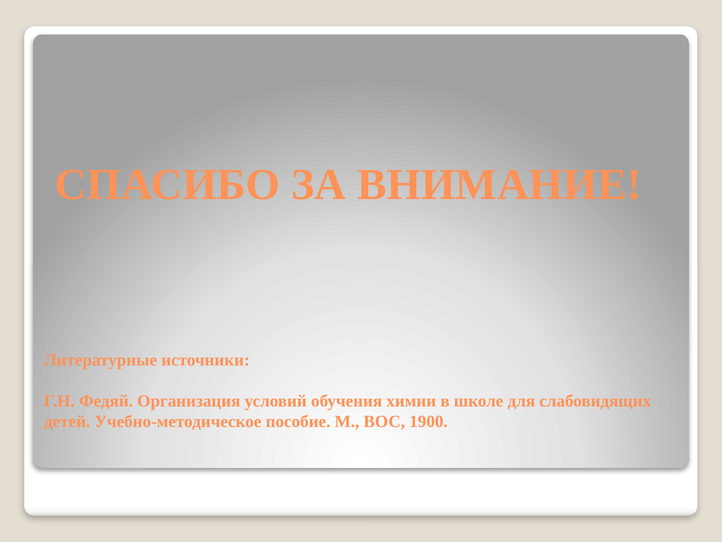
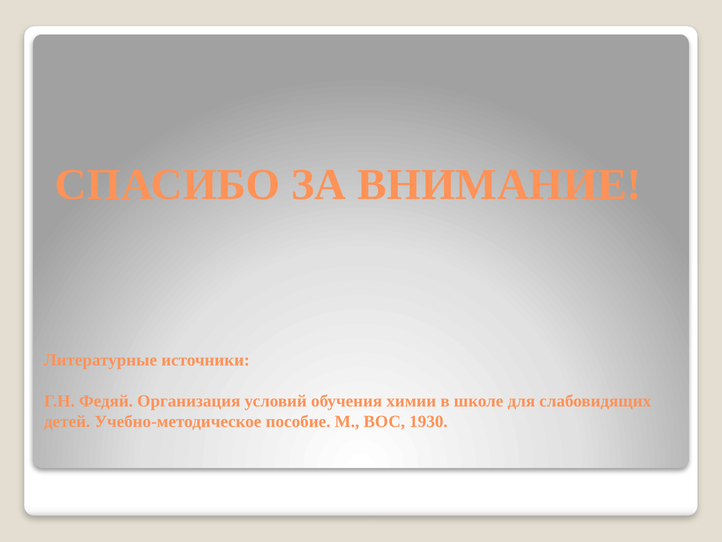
1900: 1900 -> 1930
